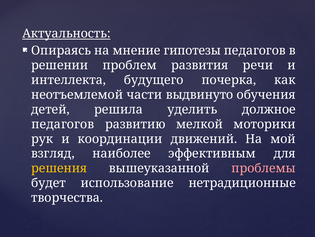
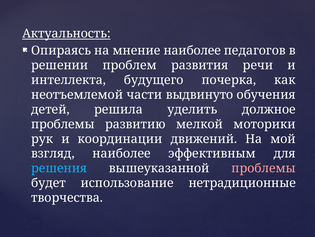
мнение гипотезы: гипотезы -> наиболее
педагогов at (63, 124): педагогов -> проблемы
решения colour: yellow -> light blue
